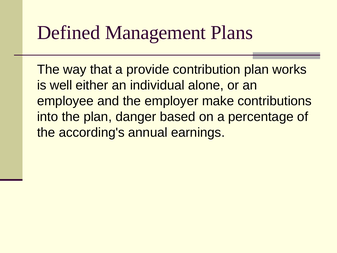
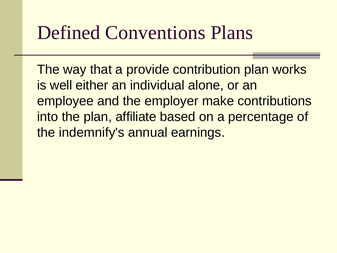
Management: Management -> Conventions
danger: danger -> affiliate
according's: according's -> indemnify's
